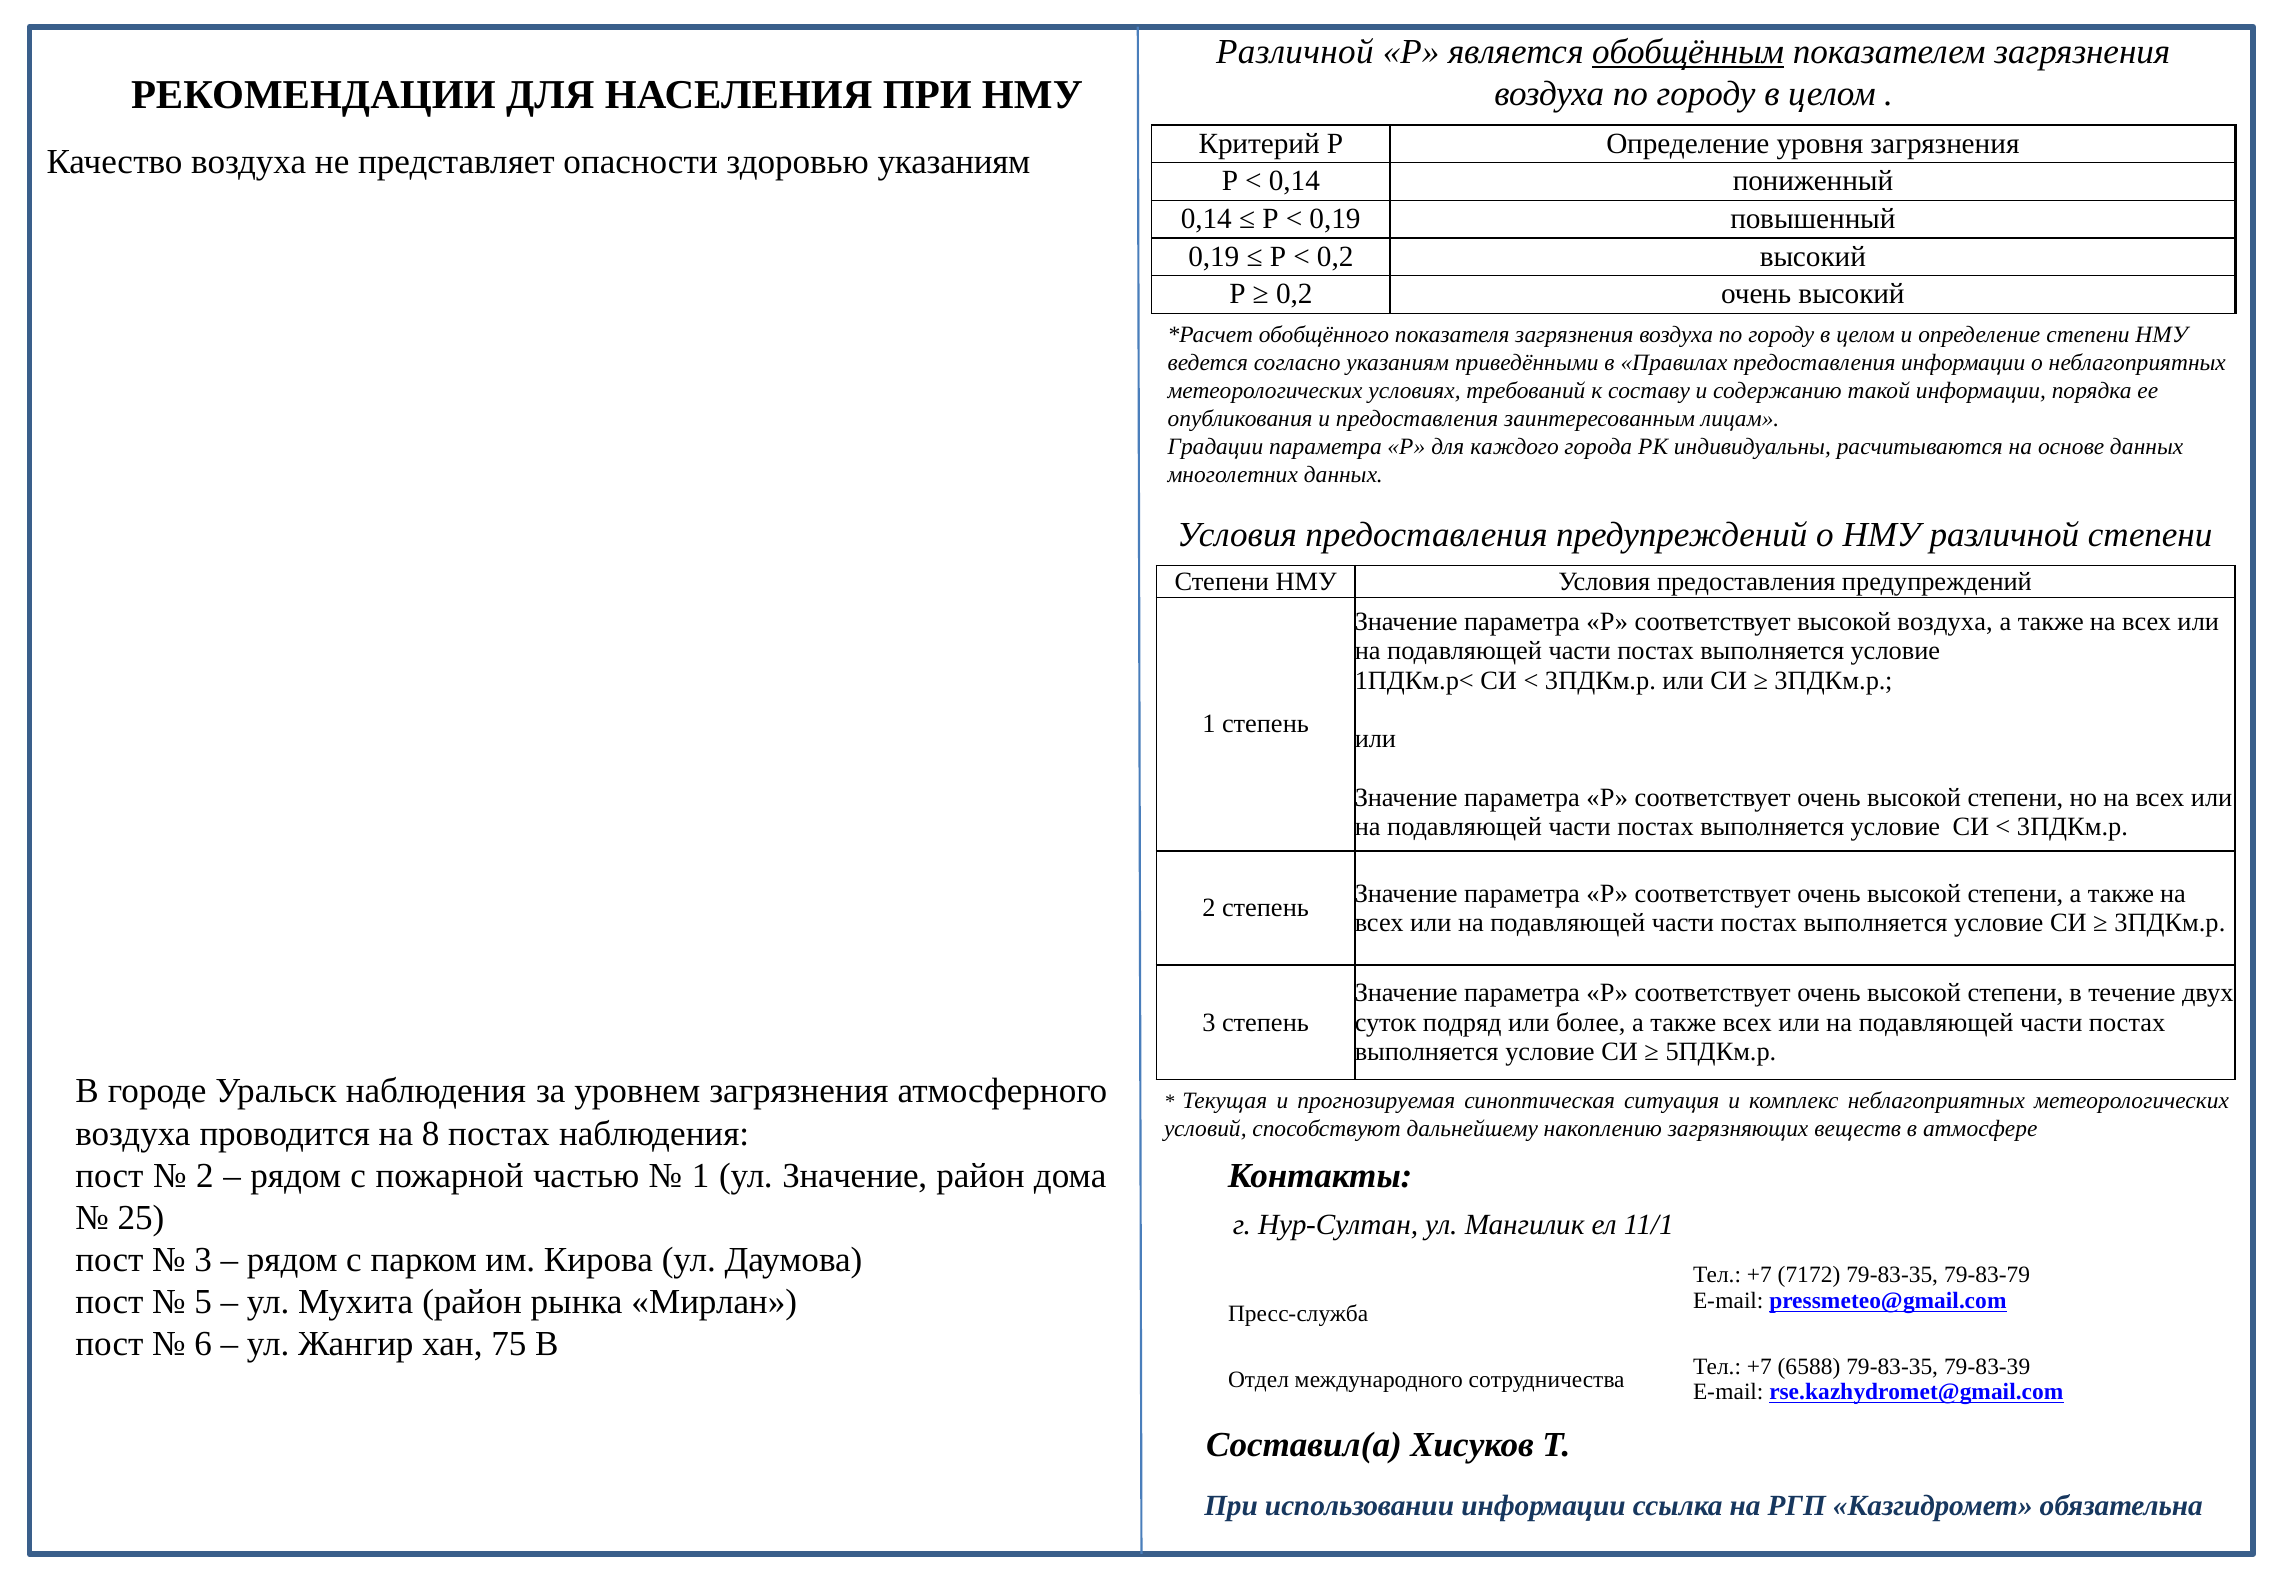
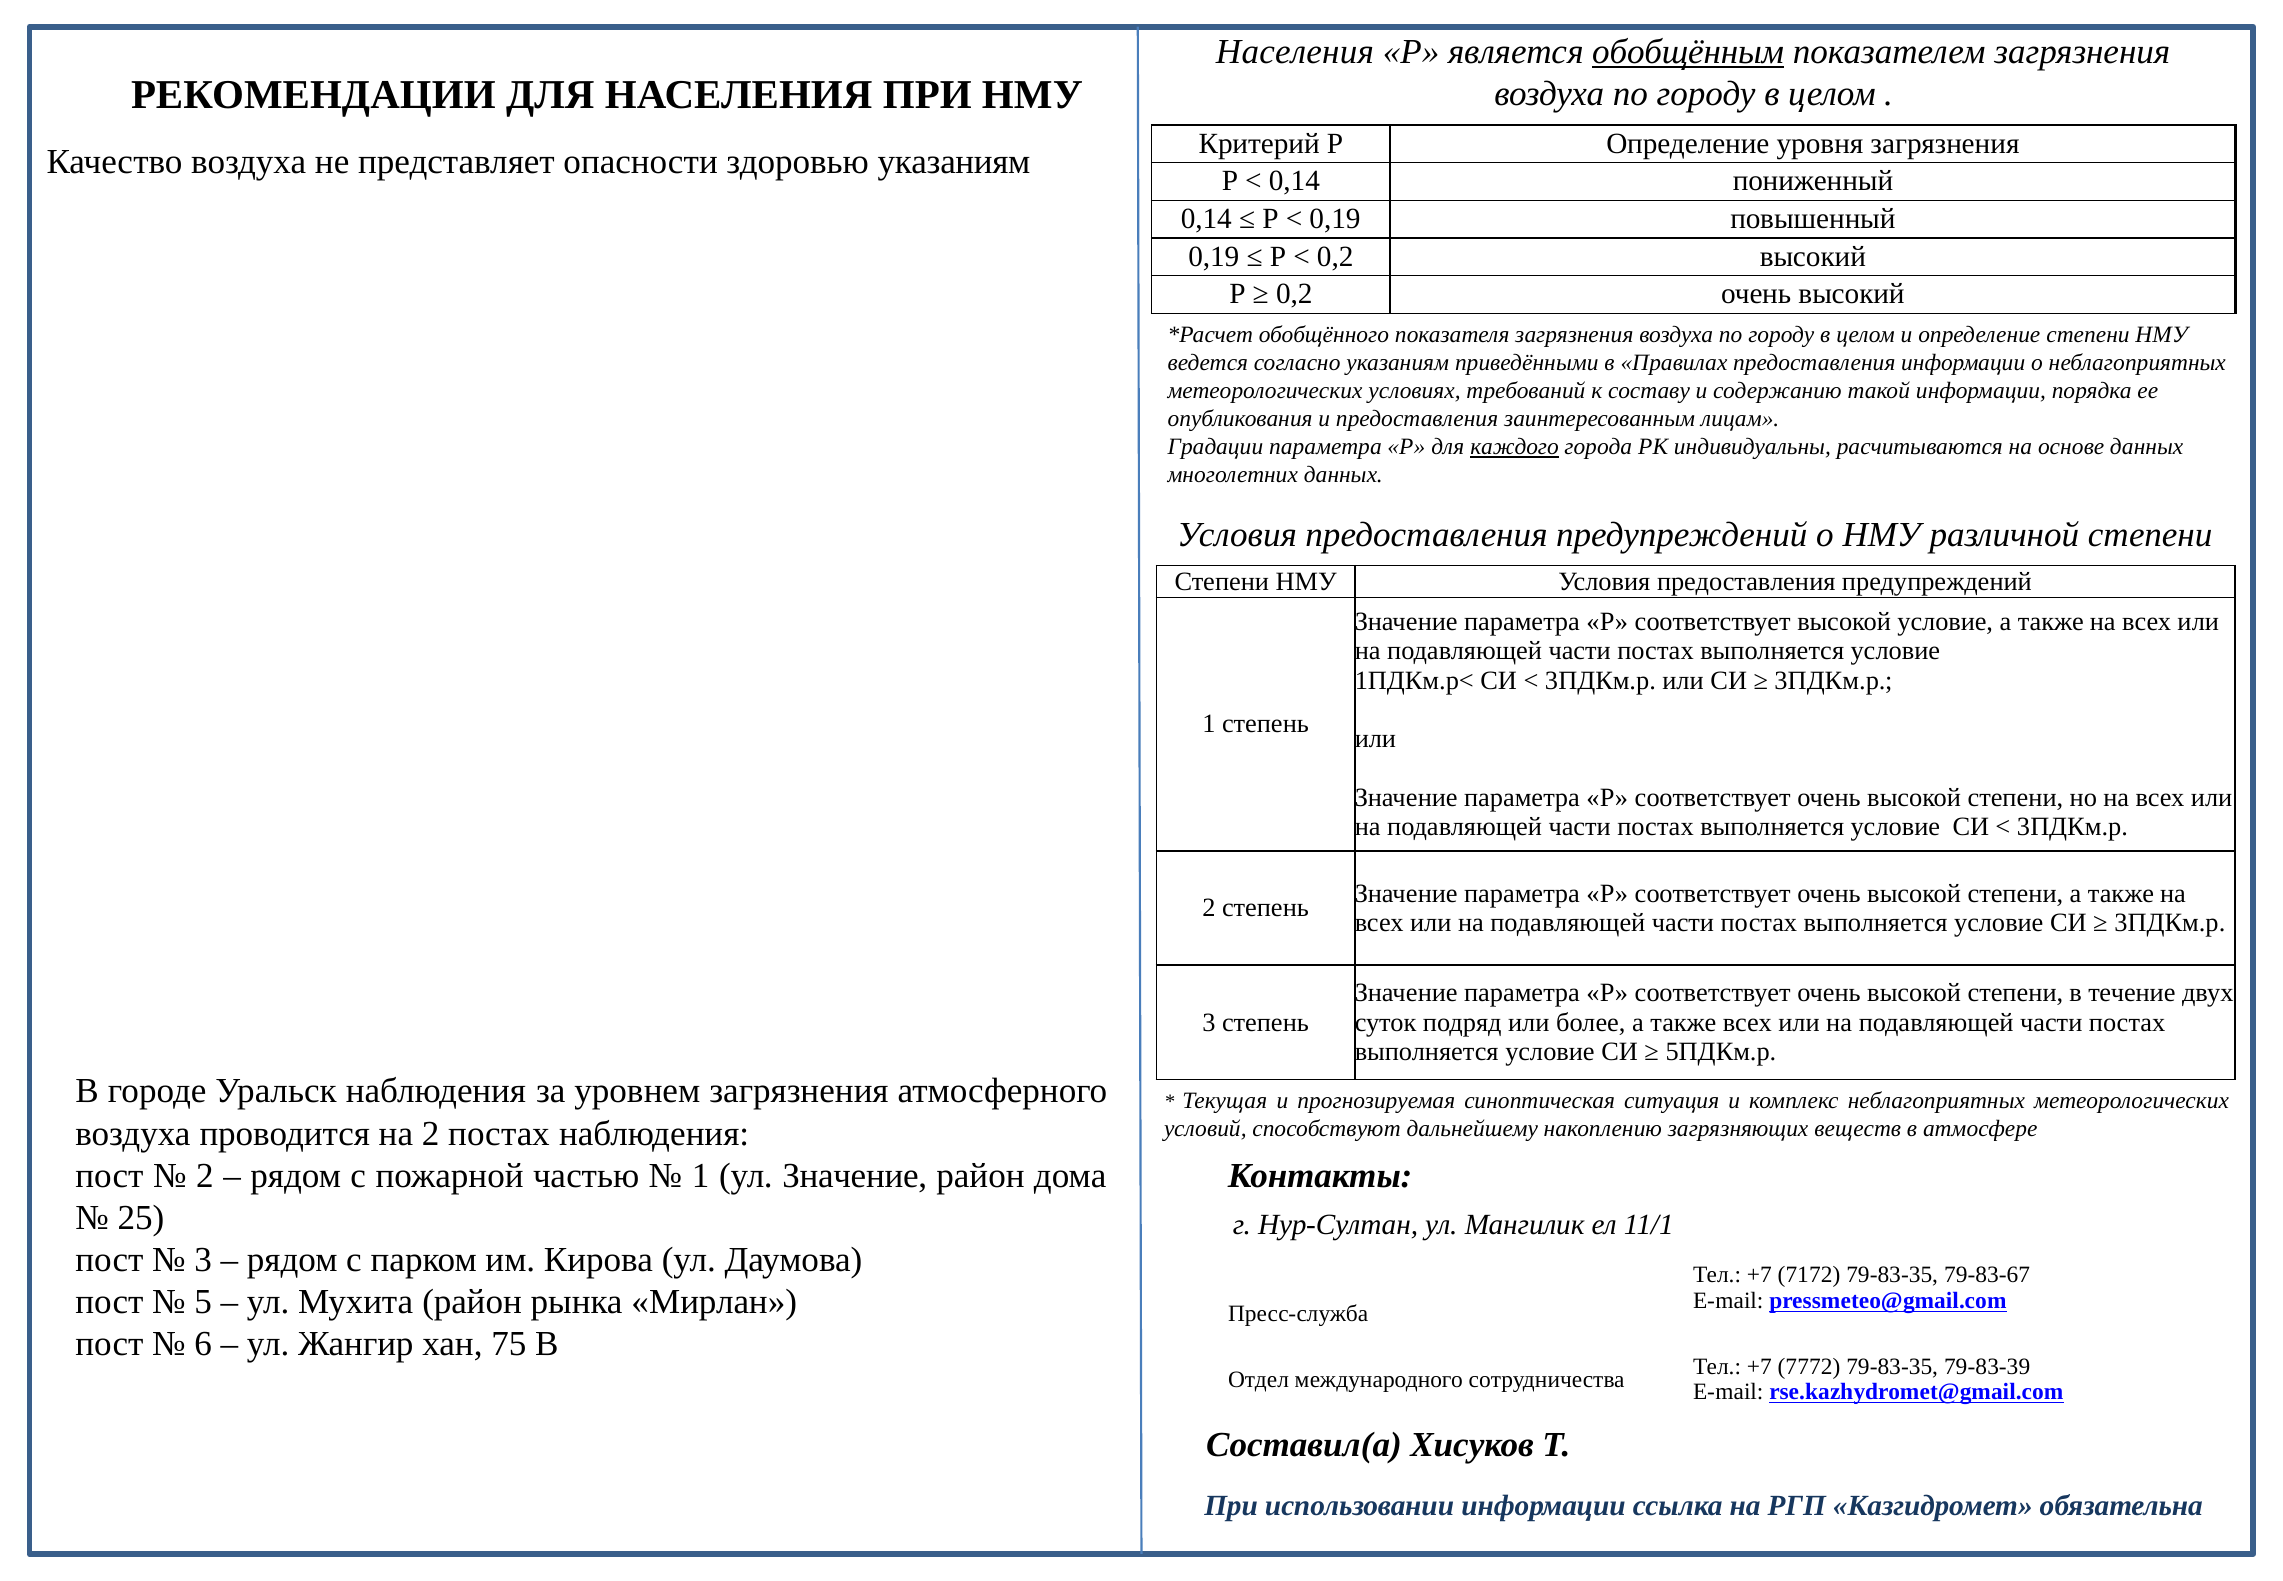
Различной at (1295, 52): Различной -> Населения
каждого underline: none -> present
высокой воздуха: воздуха -> условие
на 8: 8 -> 2
79-83-79: 79-83-79 -> 79-83-67
6588: 6588 -> 7772
